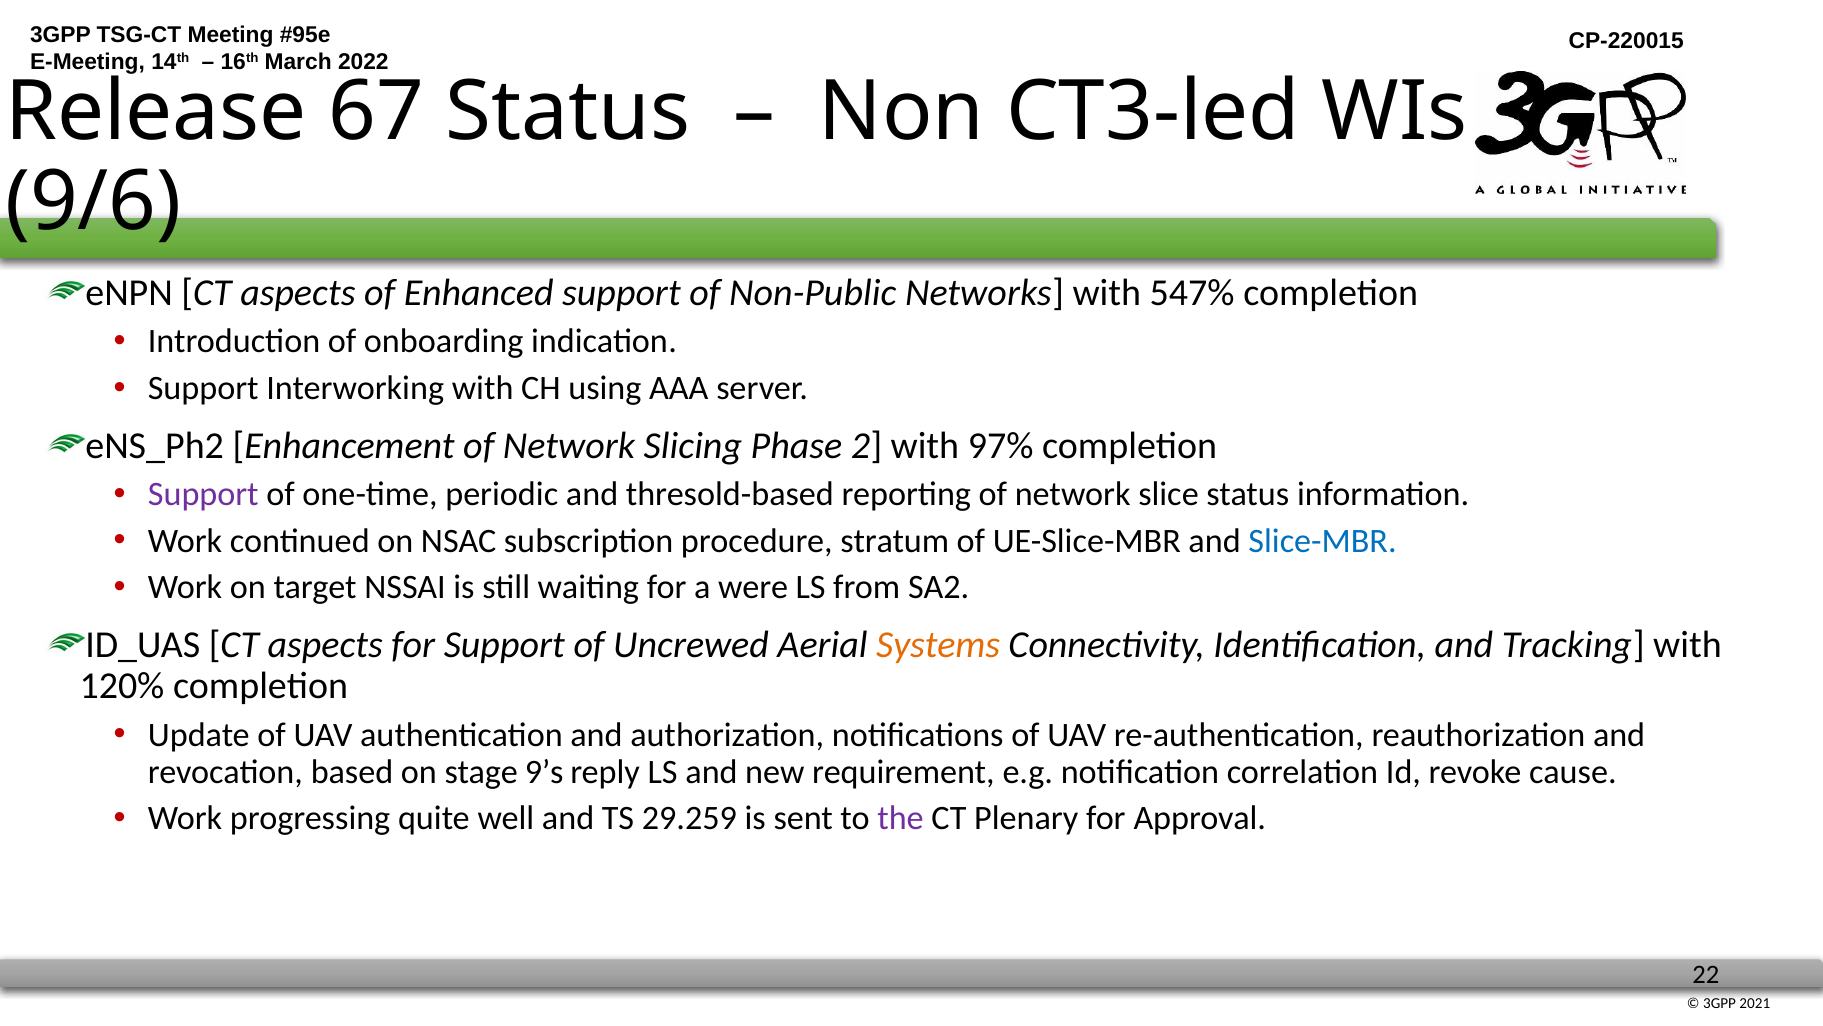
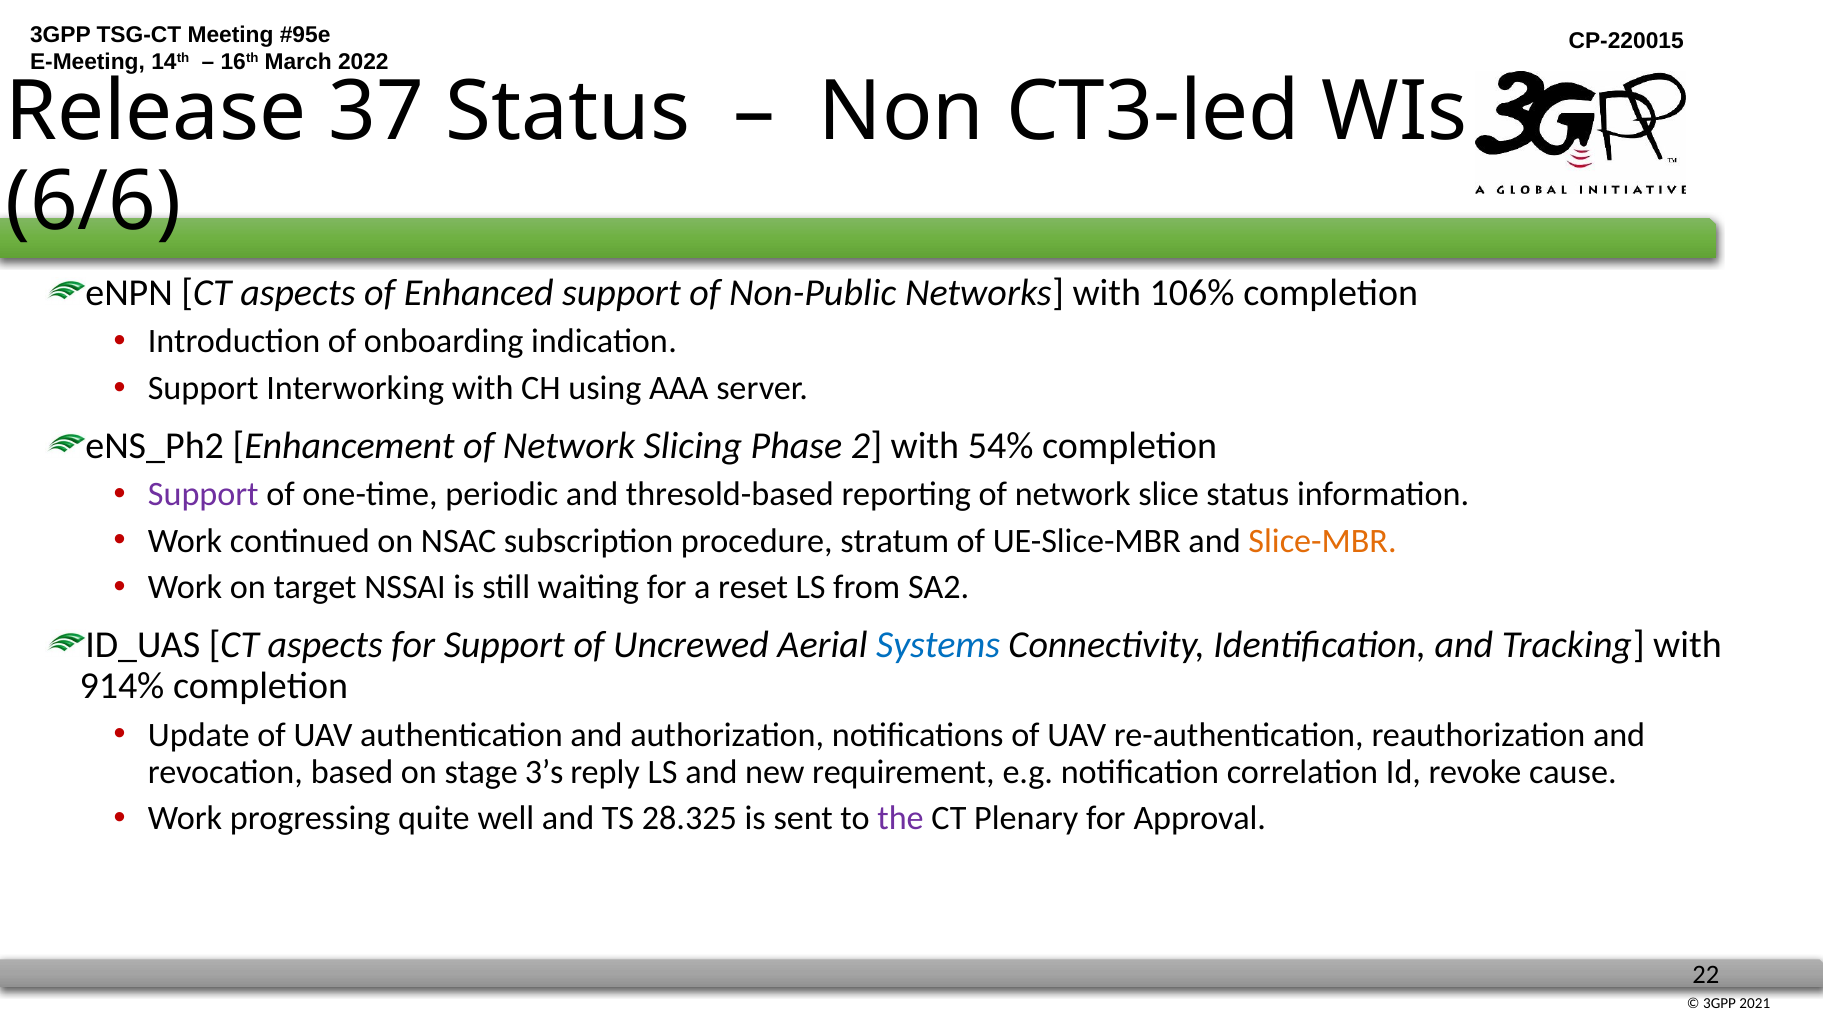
67: 67 -> 37
9/6: 9/6 -> 6/6
547%: 547% -> 106%
97%: 97% -> 54%
Slice-MBR colour: blue -> orange
were: were -> reset
Systems colour: orange -> blue
120%: 120% -> 914%
9’s: 9’s -> 3’s
29.259: 29.259 -> 28.325
